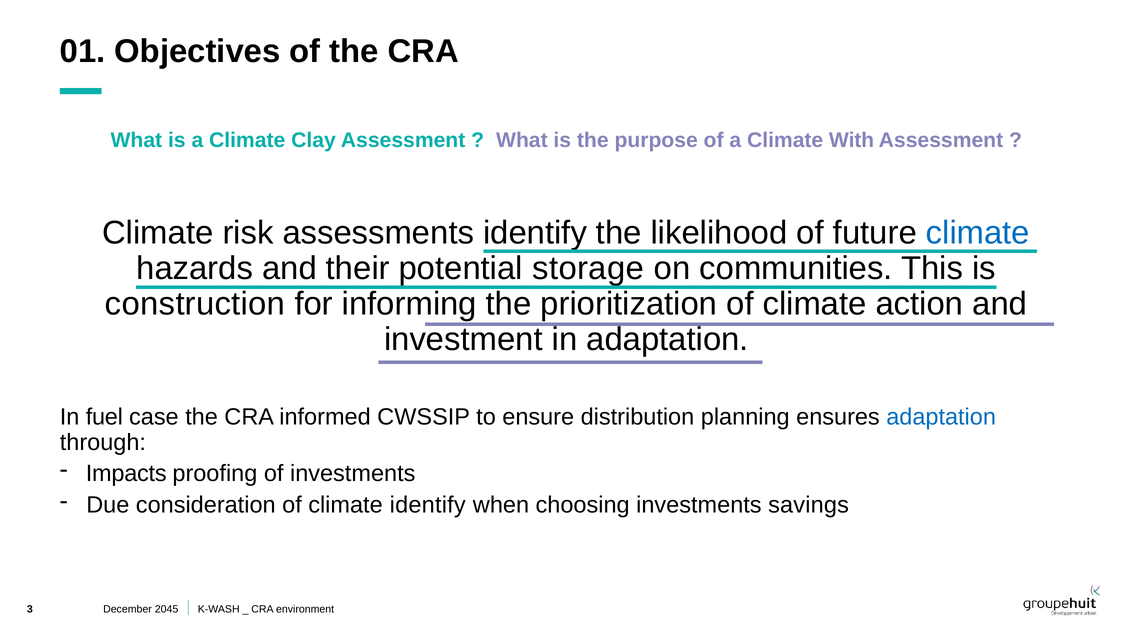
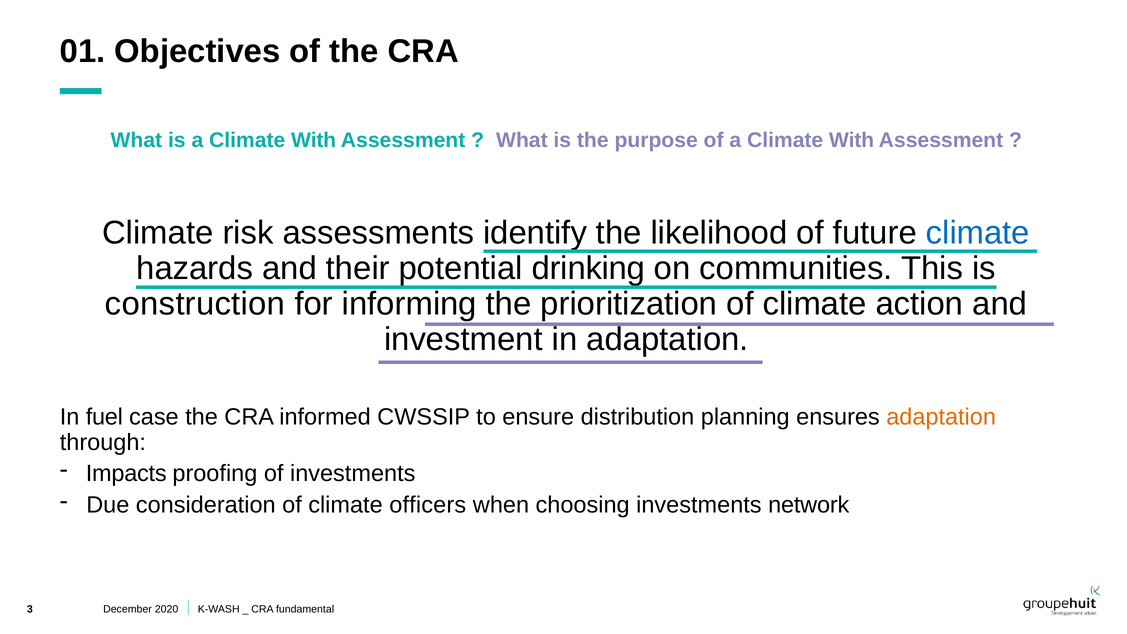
is a Climate Clay: Clay -> With
storage: storage -> drinking
adaptation at (941, 417) colour: blue -> orange
climate identify: identify -> officers
savings: savings -> network
2045: 2045 -> 2020
environment: environment -> fundamental
